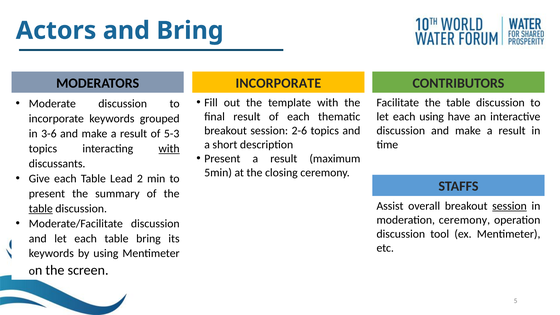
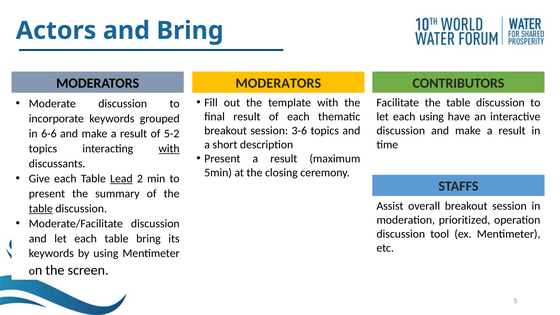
INCORPORATE at (278, 83): INCORPORATE -> MODERATORS
2-6: 2-6 -> 3-6
3-6: 3-6 -> 6-6
5-3: 5-3 -> 5-2
Lead underline: none -> present
session at (509, 206) underline: present -> none
moderation ceremony: ceremony -> prioritized
